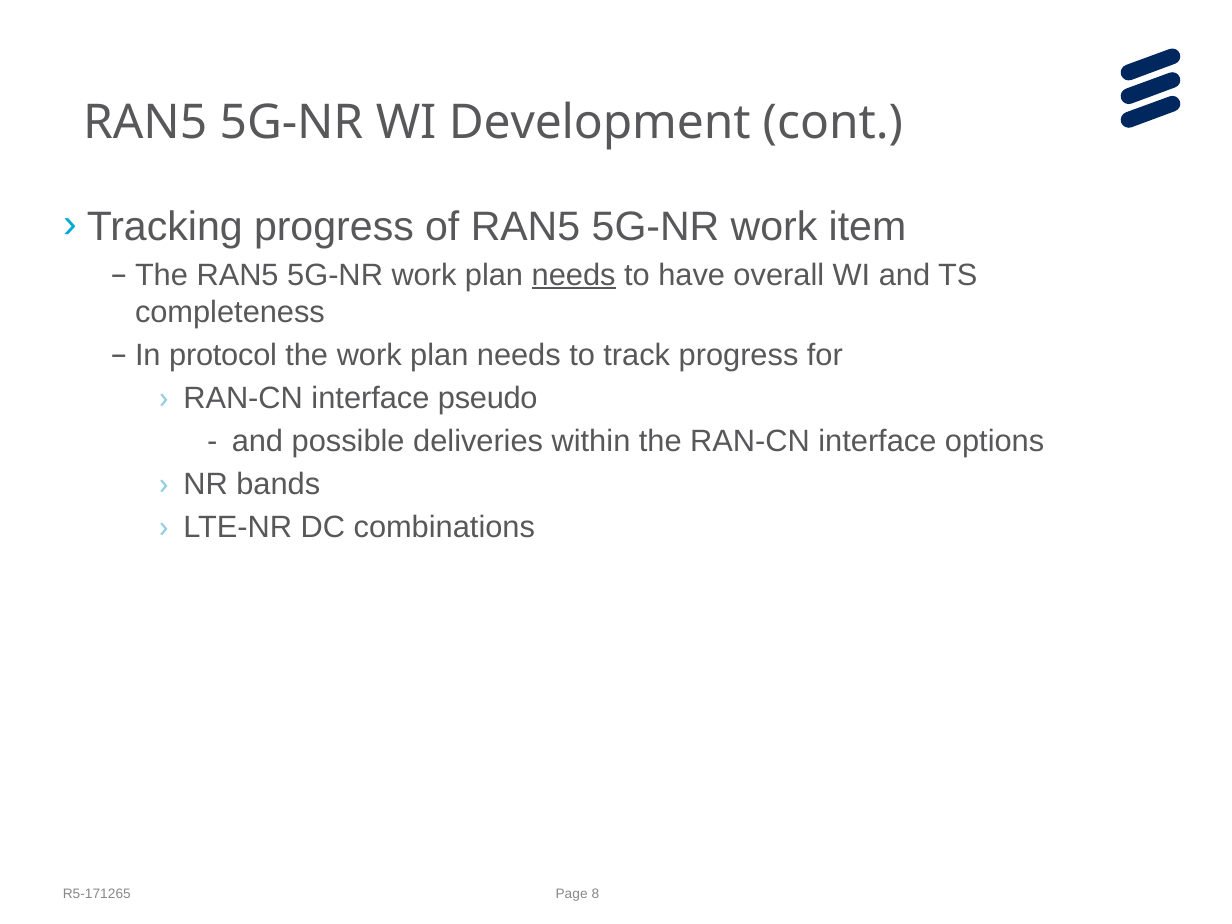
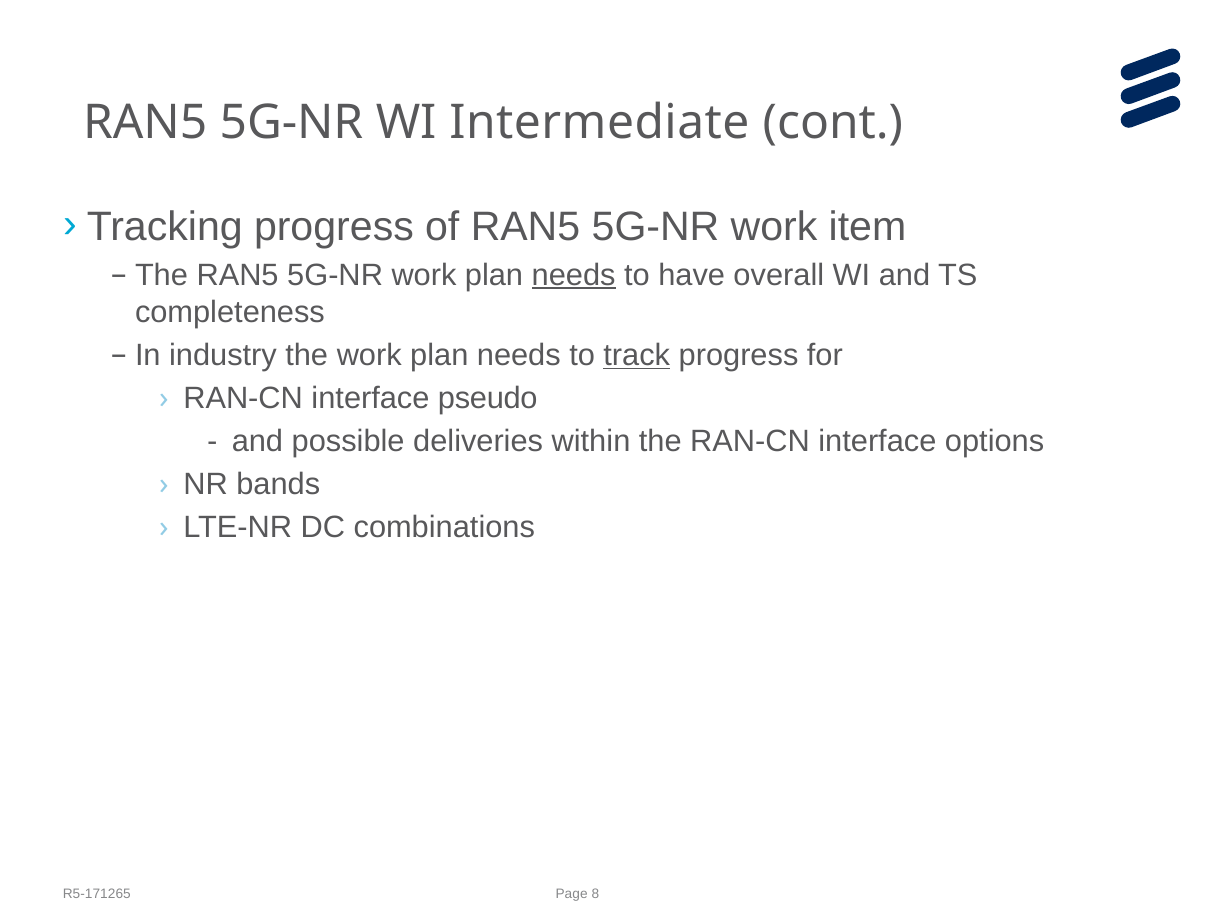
Development: Development -> Intermediate
protocol: protocol -> industry
track underline: none -> present
